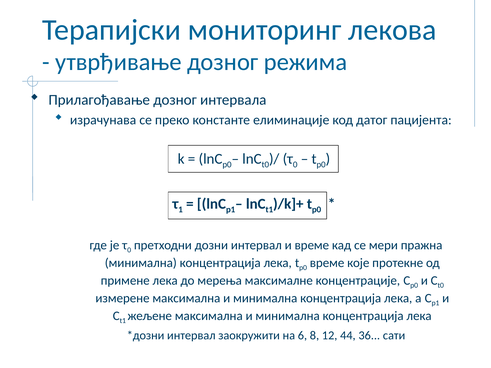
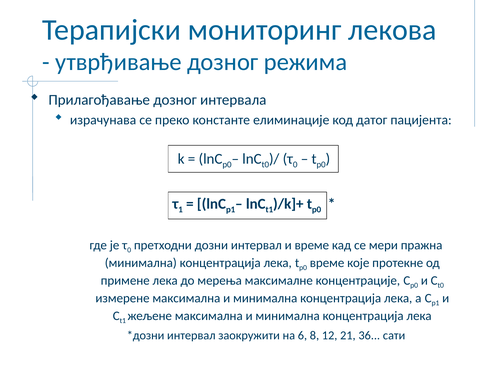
44: 44 -> 21
